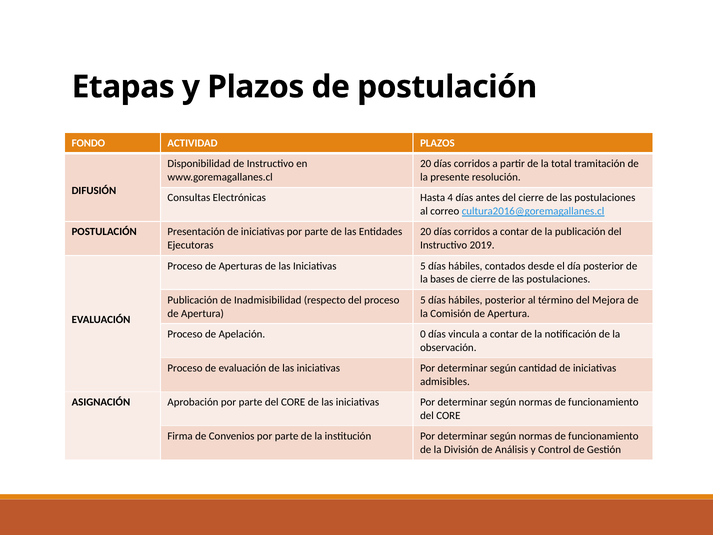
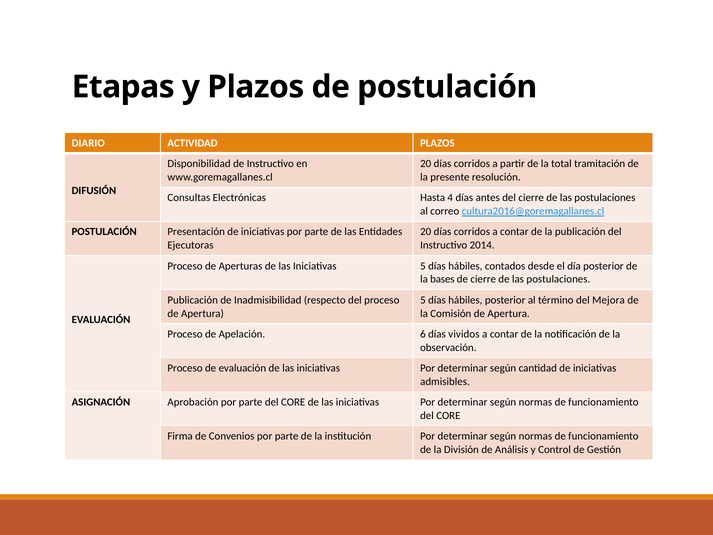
FONDO: FONDO -> DIARIO
2019: 2019 -> 2014
0: 0 -> 6
vincula: vincula -> vividos
